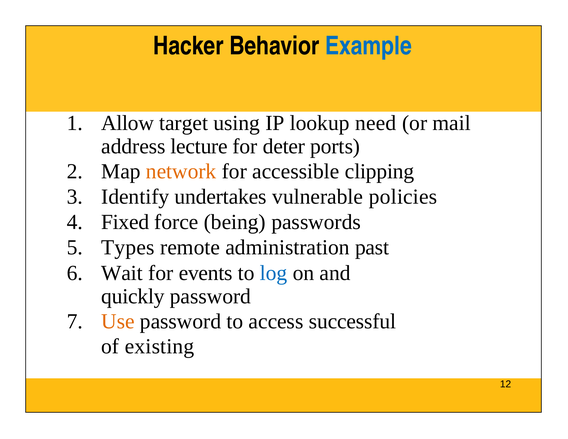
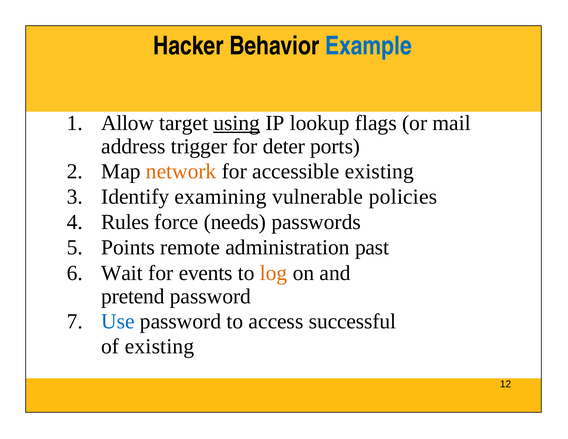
using underline: none -> present
need: need -> flags
lecture: lecture -> trigger
accessible clipping: clipping -> existing
undertakes: undertakes -> examining
Fixed: Fixed -> Rules
being: being -> needs
Types: Types -> Points
log colour: blue -> orange
quickly: quickly -> pretend
Use colour: orange -> blue
